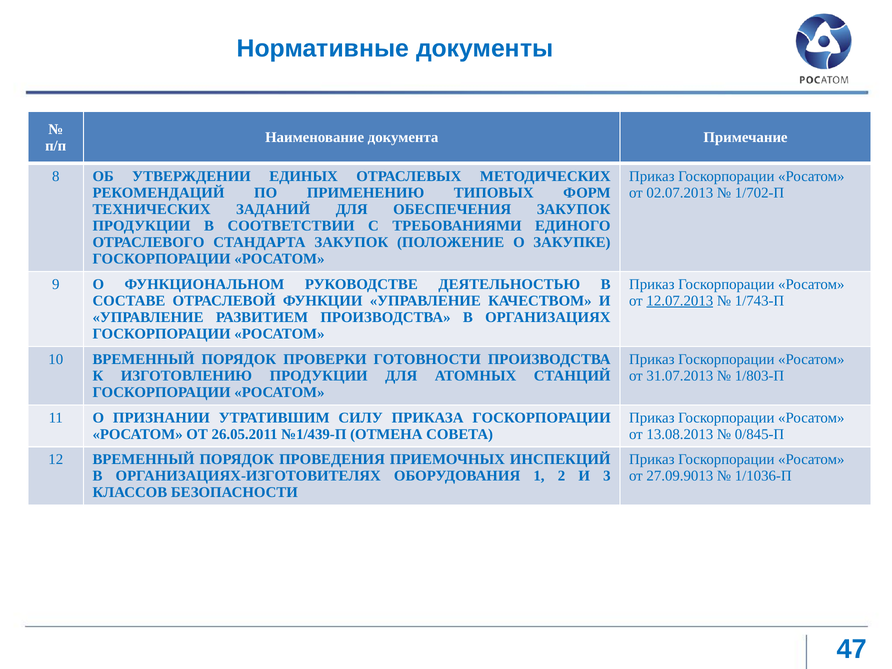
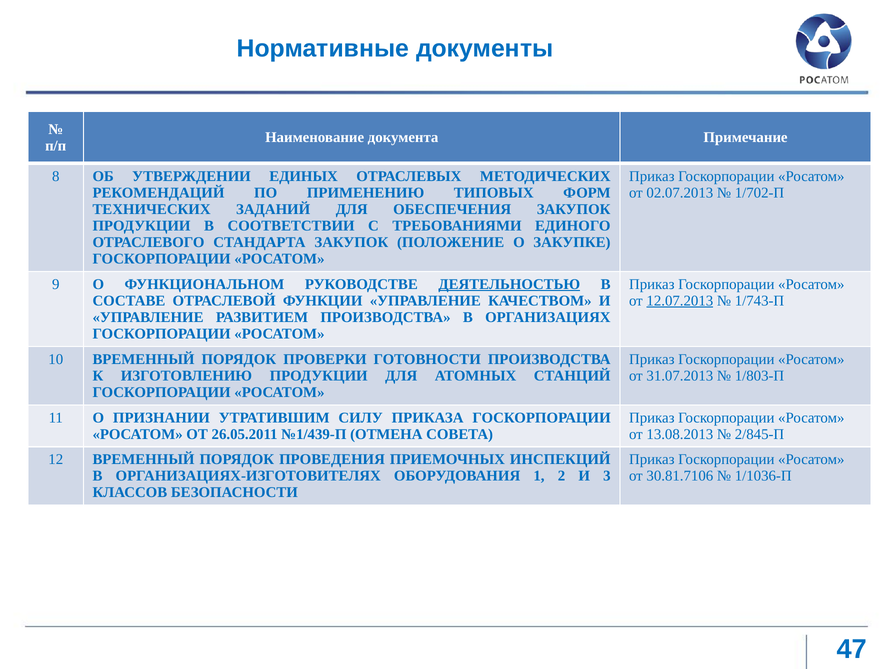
ДЕЯТЕЛЬНОСТЬЮ underline: none -> present
0/845-П: 0/845-П -> 2/845-П
27.09.9013: 27.09.9013 -> 30.81.7106
